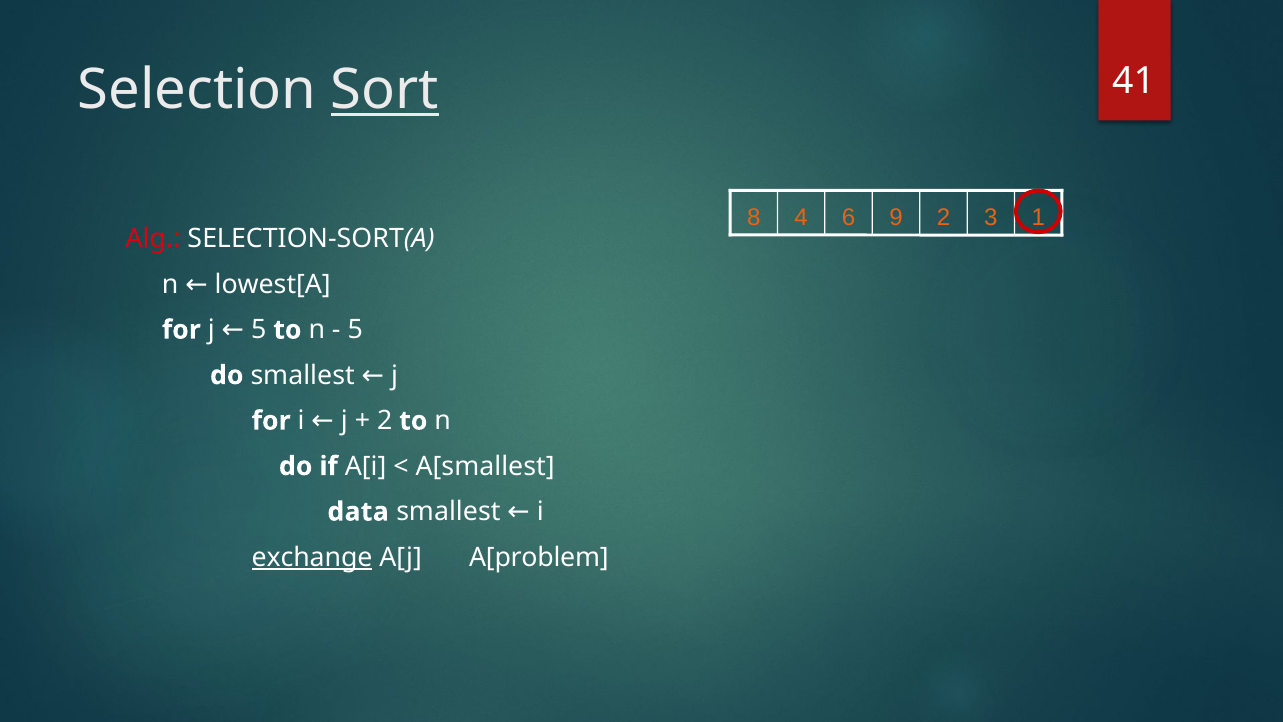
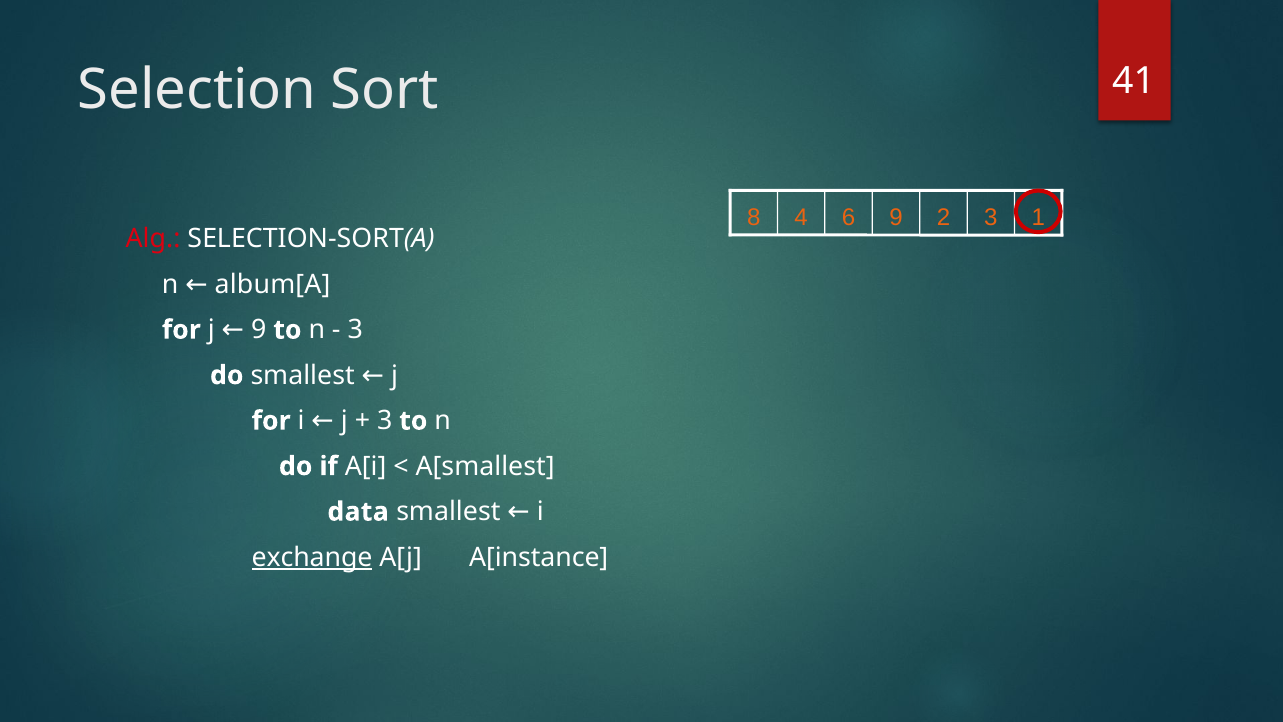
Sort underline: present -> none
lowest[A: lowest[A -> album[A
5 at (355, 330): 5 -> 3
j 5: 5 -> 9
2 at (385, 421): 2 -> 3
A[problem: A[problem -> A[instance
